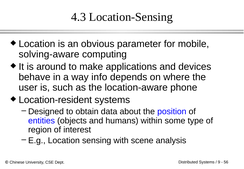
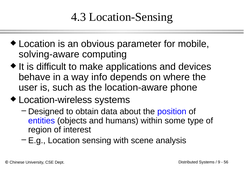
around: around -> difficult
Location-resident: Location-resident -> Location-wireless
